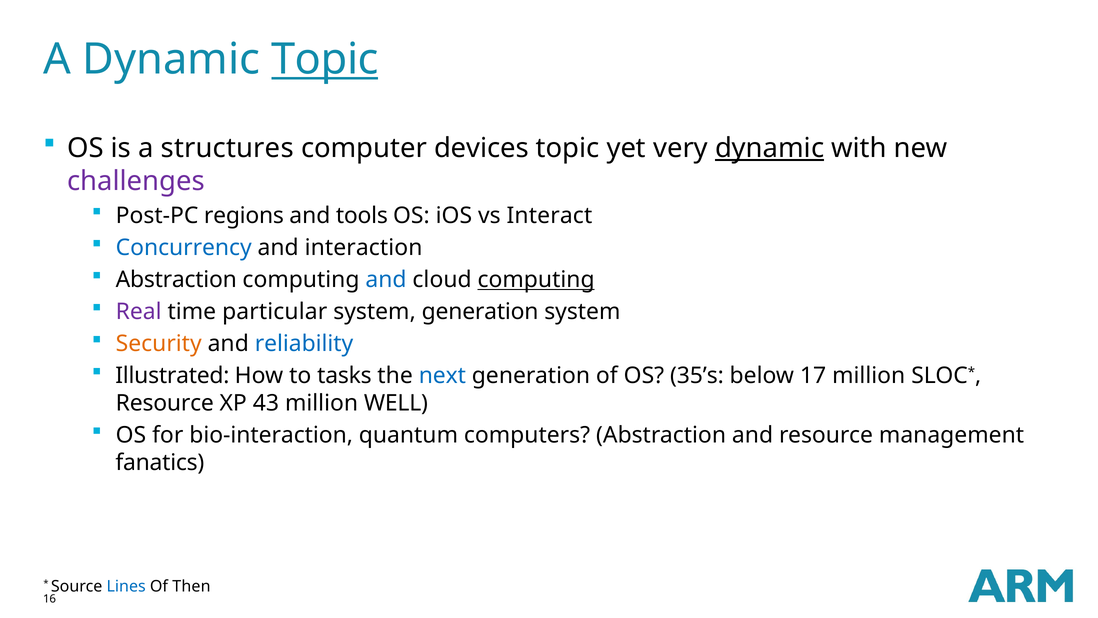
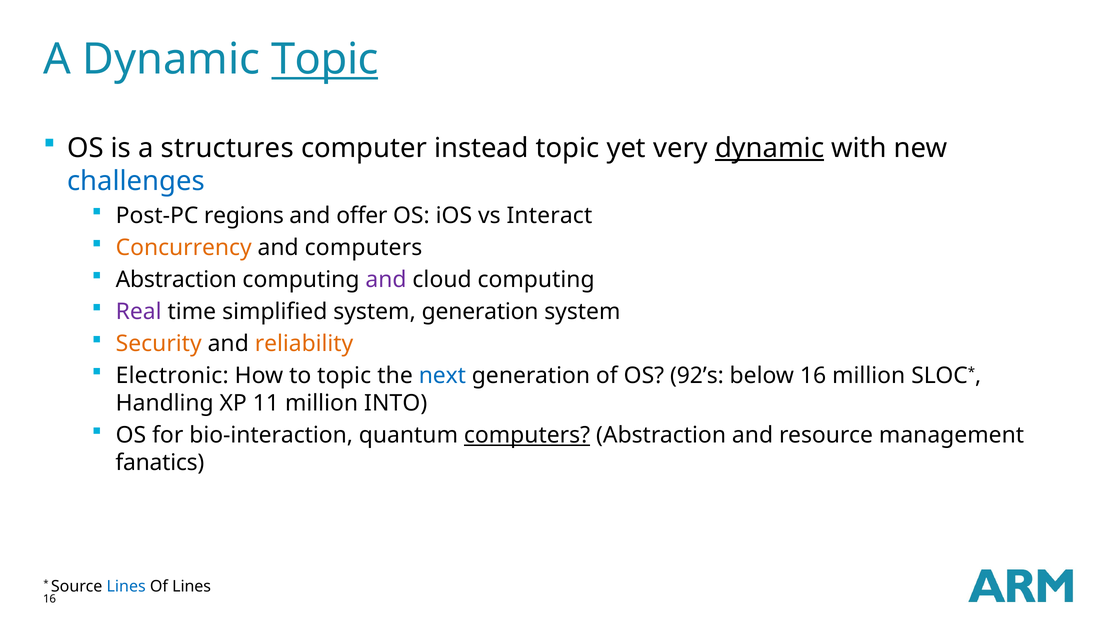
devices: devices -> instead
challenges colour: purple -> blue
tools: tools -> offer
Concurrency colour: blue -> orange
and interaction: interaction -> computers
and at (386, 280) colour: blue -> purple
computing at (536, 280) underline: present -> none
particular: particular -> simplified
reliability colour: blue -> orange
Illustrated: Illustrated -> Electronic
to tasks: tasks -> topic
35’s: 35’s -> 92’s
below 17: 17 -> 16
Resource at (165, 403): Resource -> Handling
43: 43 -> 11
WELL: WELL -> INTO
computers at (527, 435) underline: none -> present
Of Then: Then -> Lines
